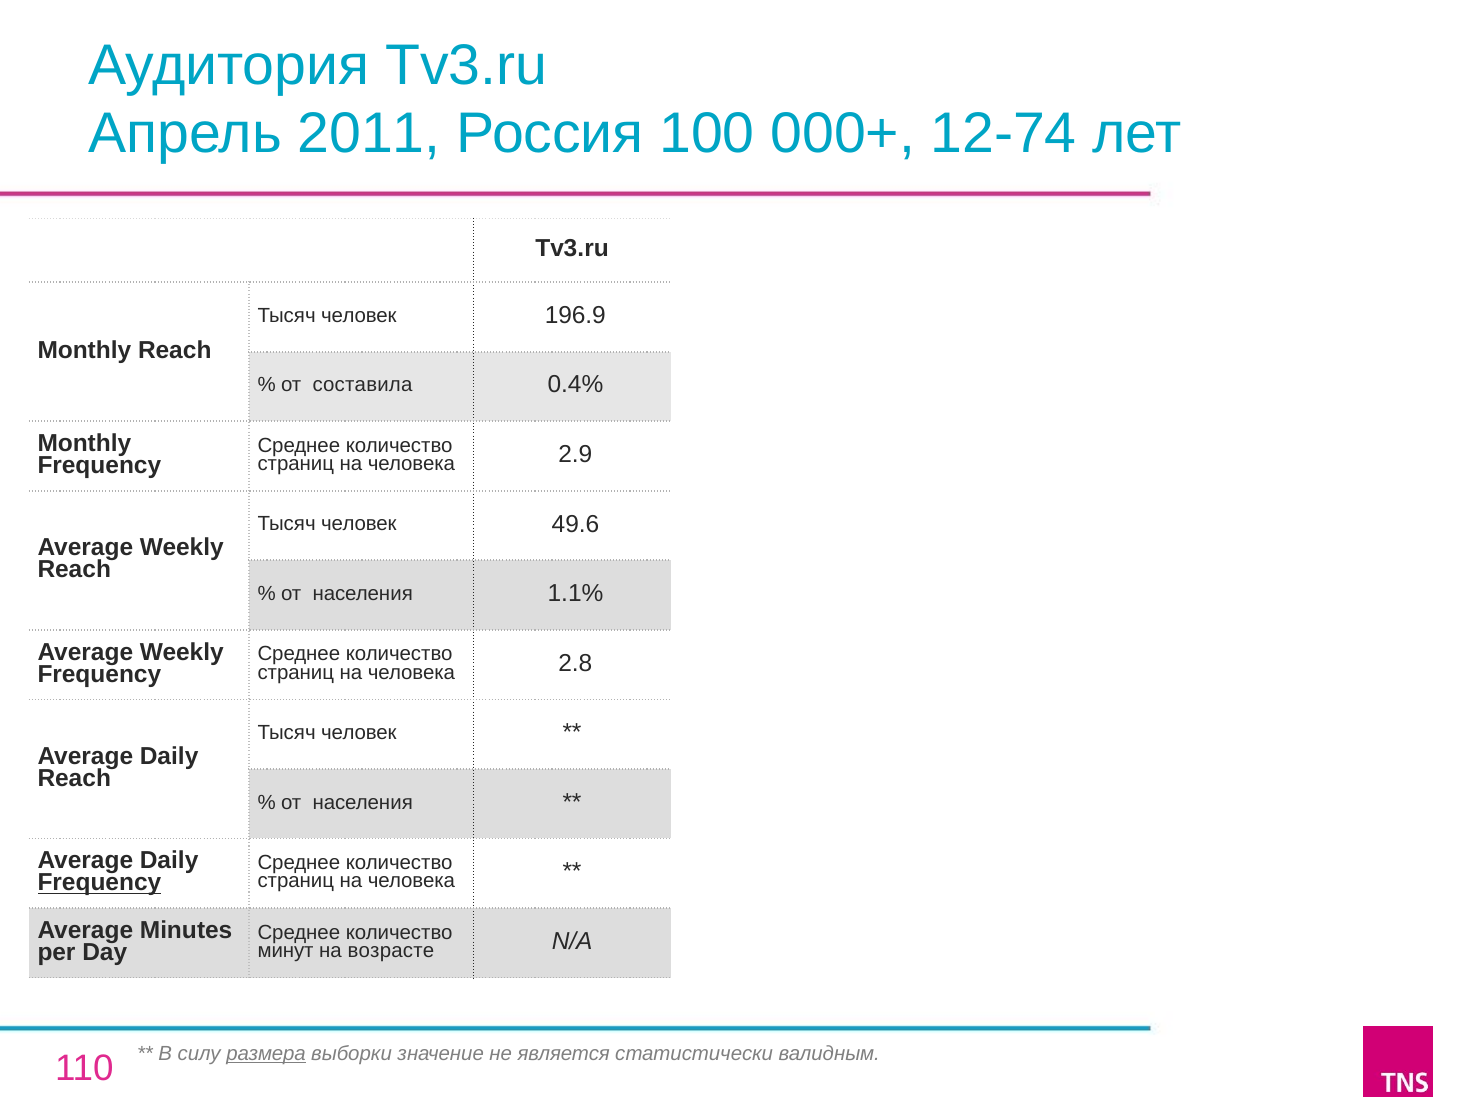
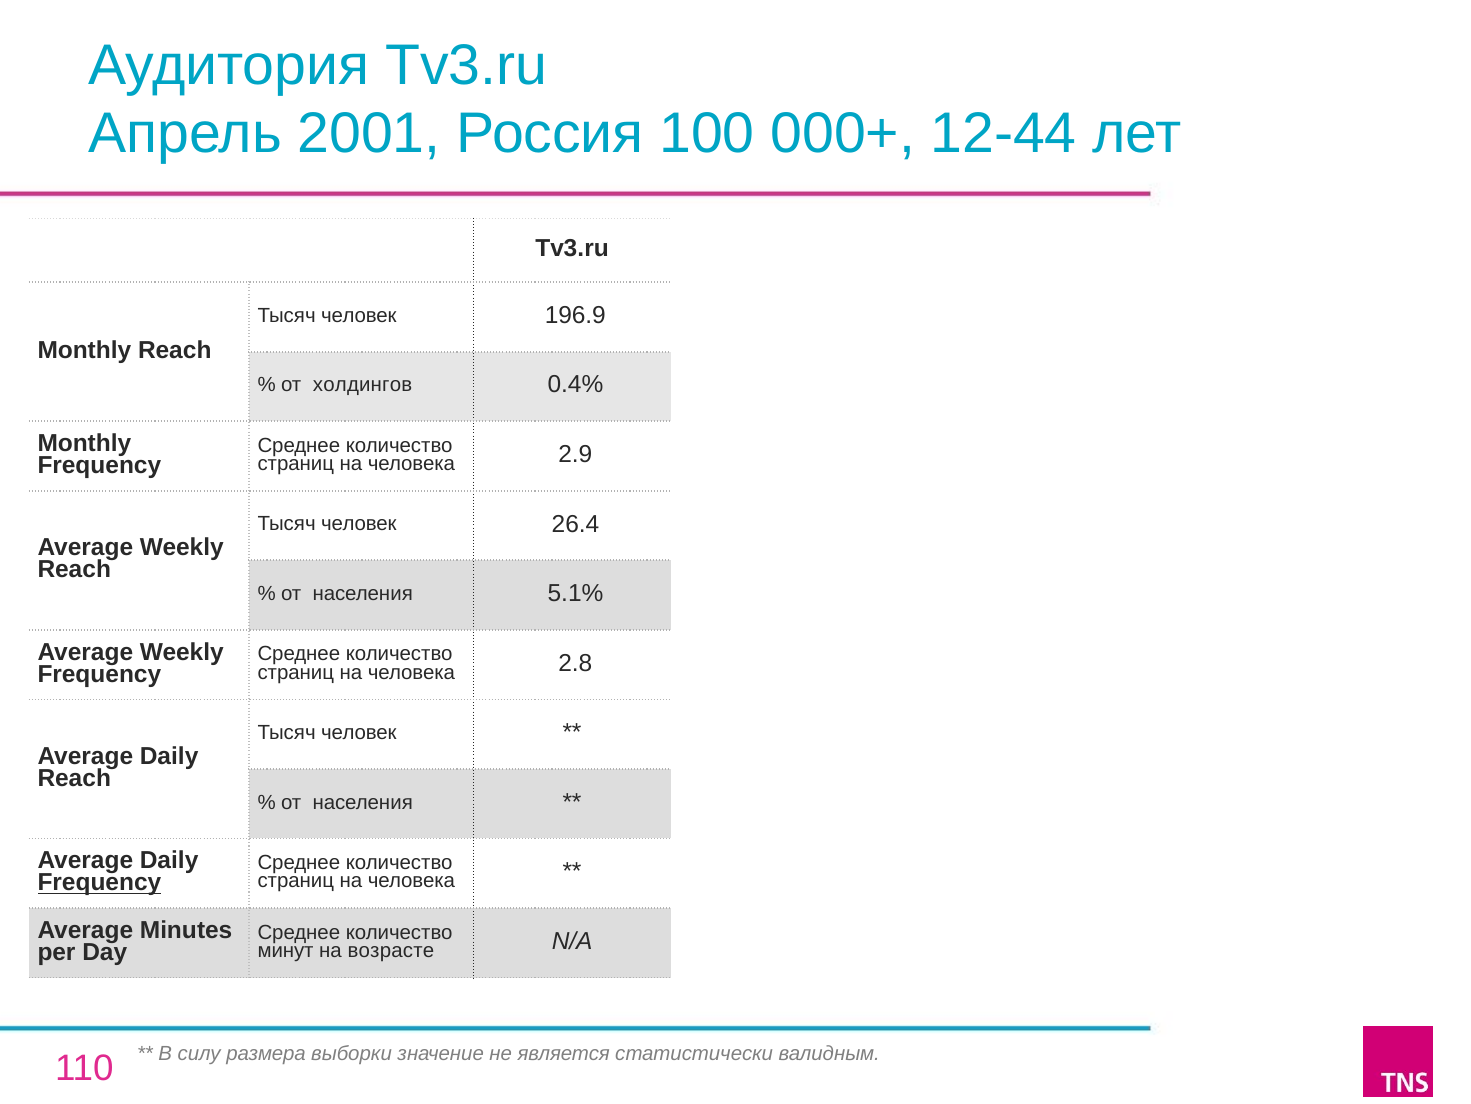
2011: 2011 -> 2001
12-74: 12-74 -> 12-44
составила: составила -> холдингов
49.6: 49.6 -> 26.4
1.1%: 1.1% -> 5.1%
размера underline: present -> none
